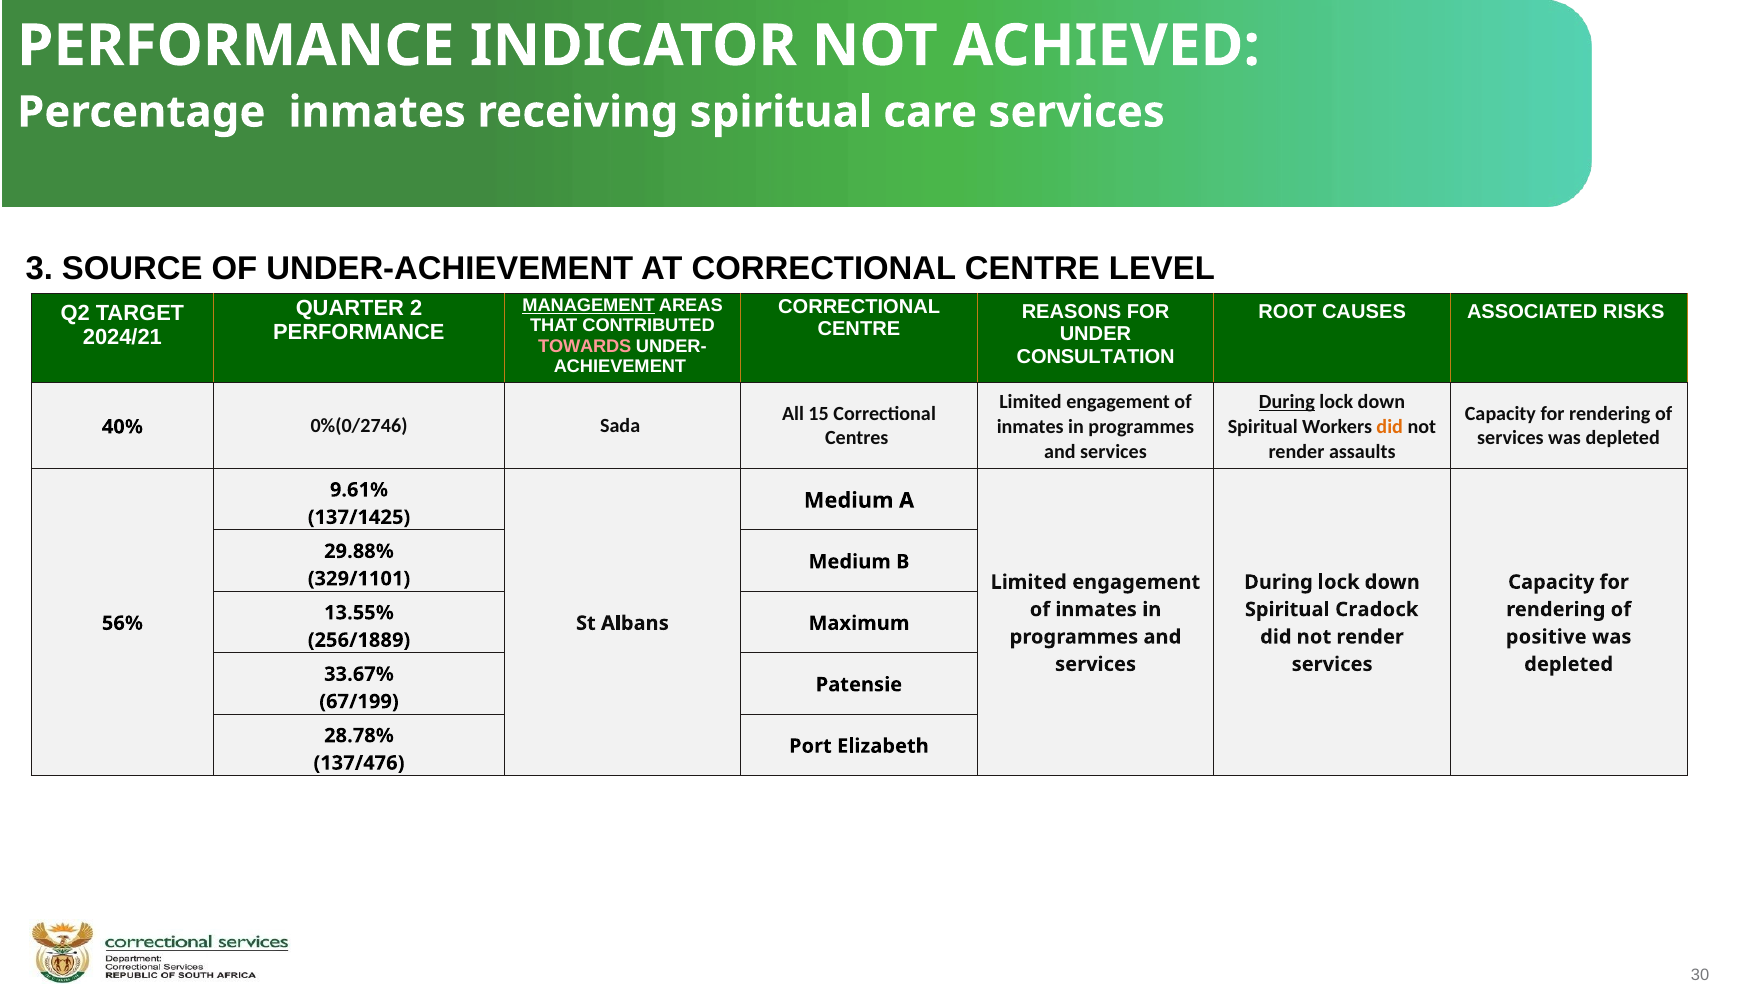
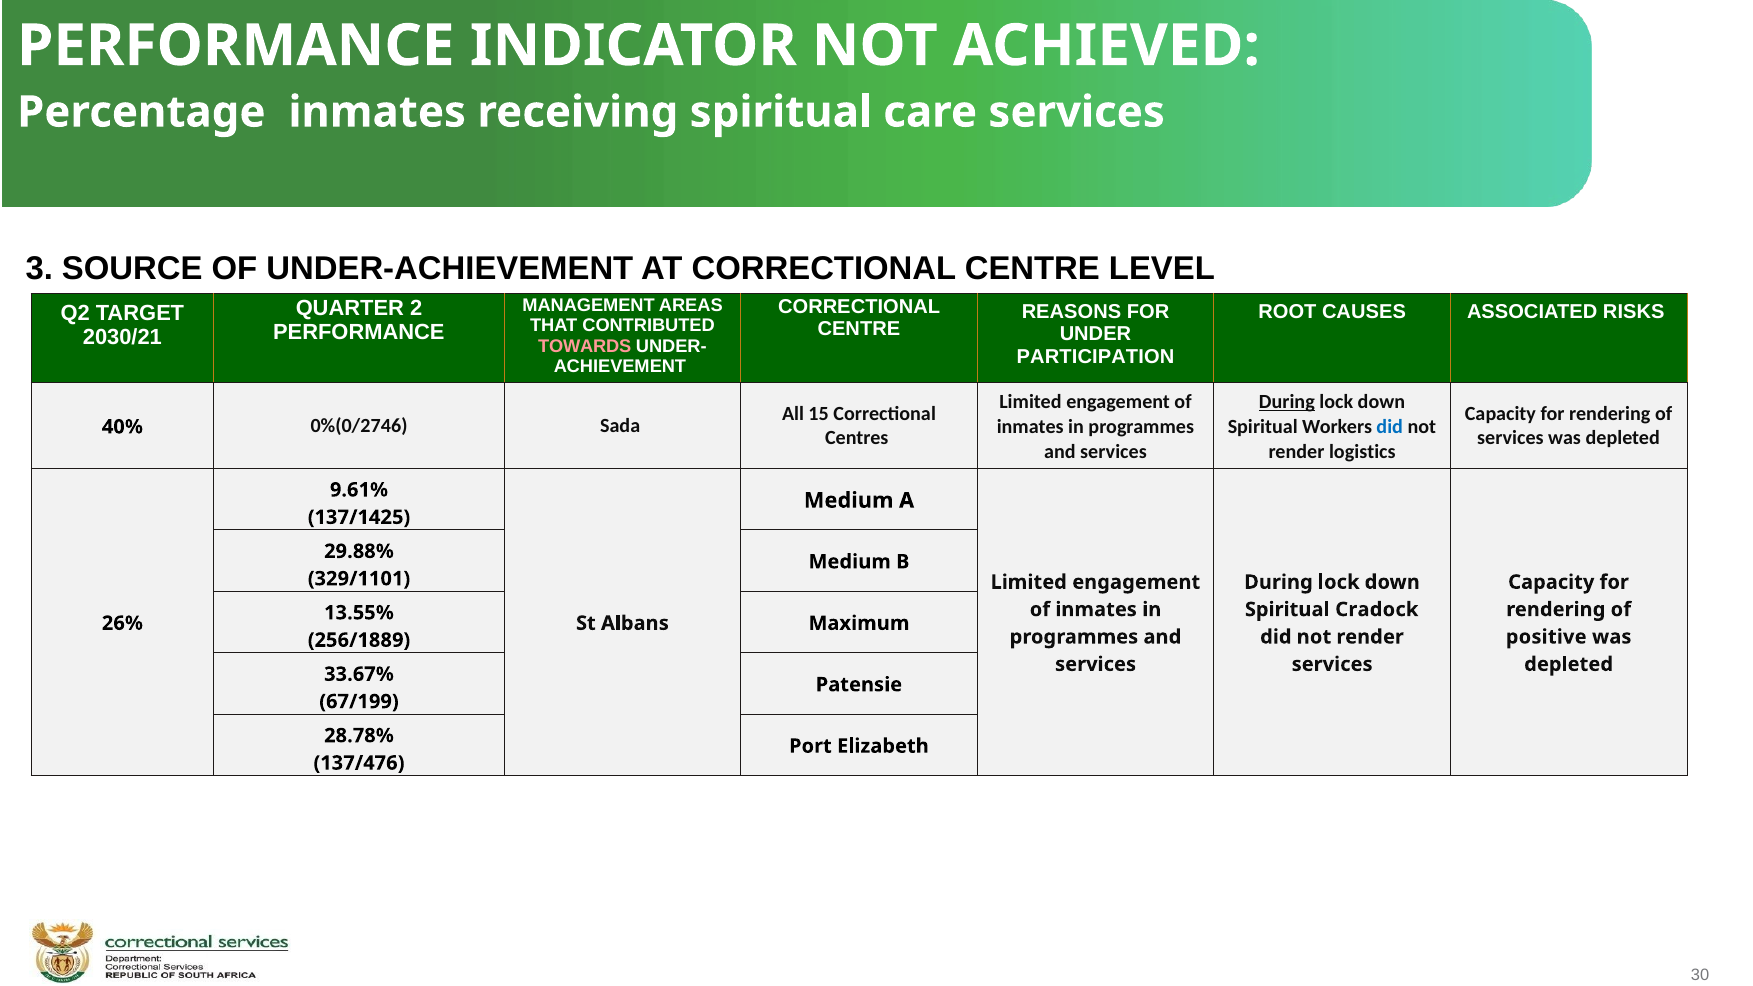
MANAGEMENT underline: present -> none
2024/21: 2024/21 -> 2030/21
CONSULTATION: CONSULTATION -> PARTICIPATION
did at (1390, 427) colour: orange -> blue
assaults: assaults -> logistics
56%: 56% -> 26%
